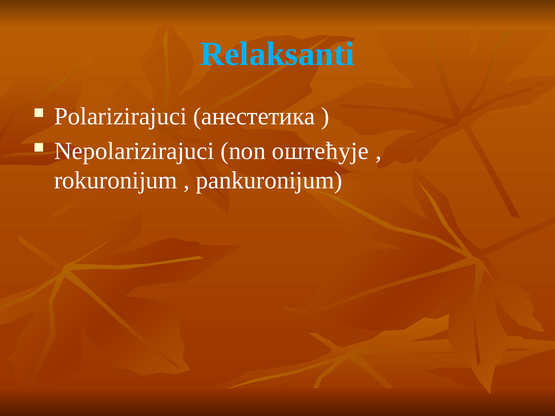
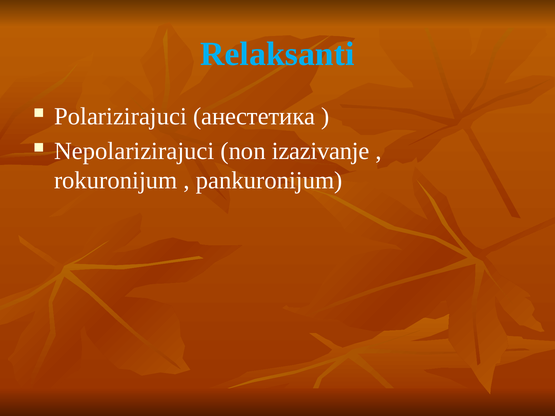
оштећује: оштећује -> izazivanje
